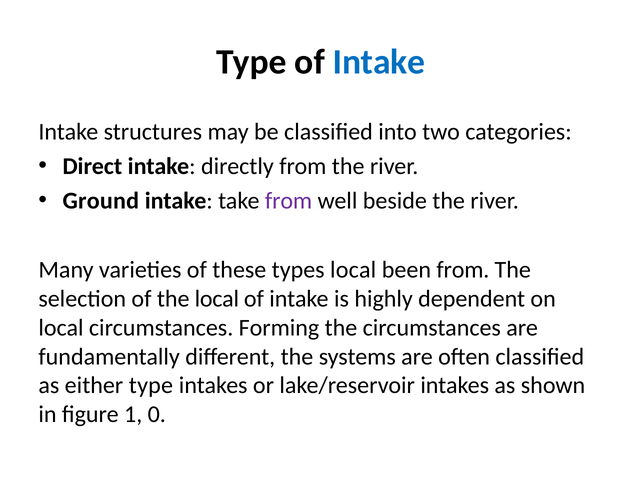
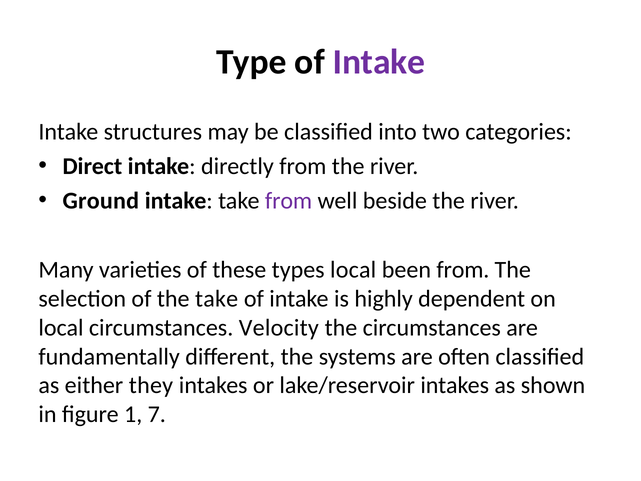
Intake at (379, 62) colour: blue -> purple
the local: local -> take
Forming: Forming -> Velocity
either type: type -> they
0: 0 -> 7
